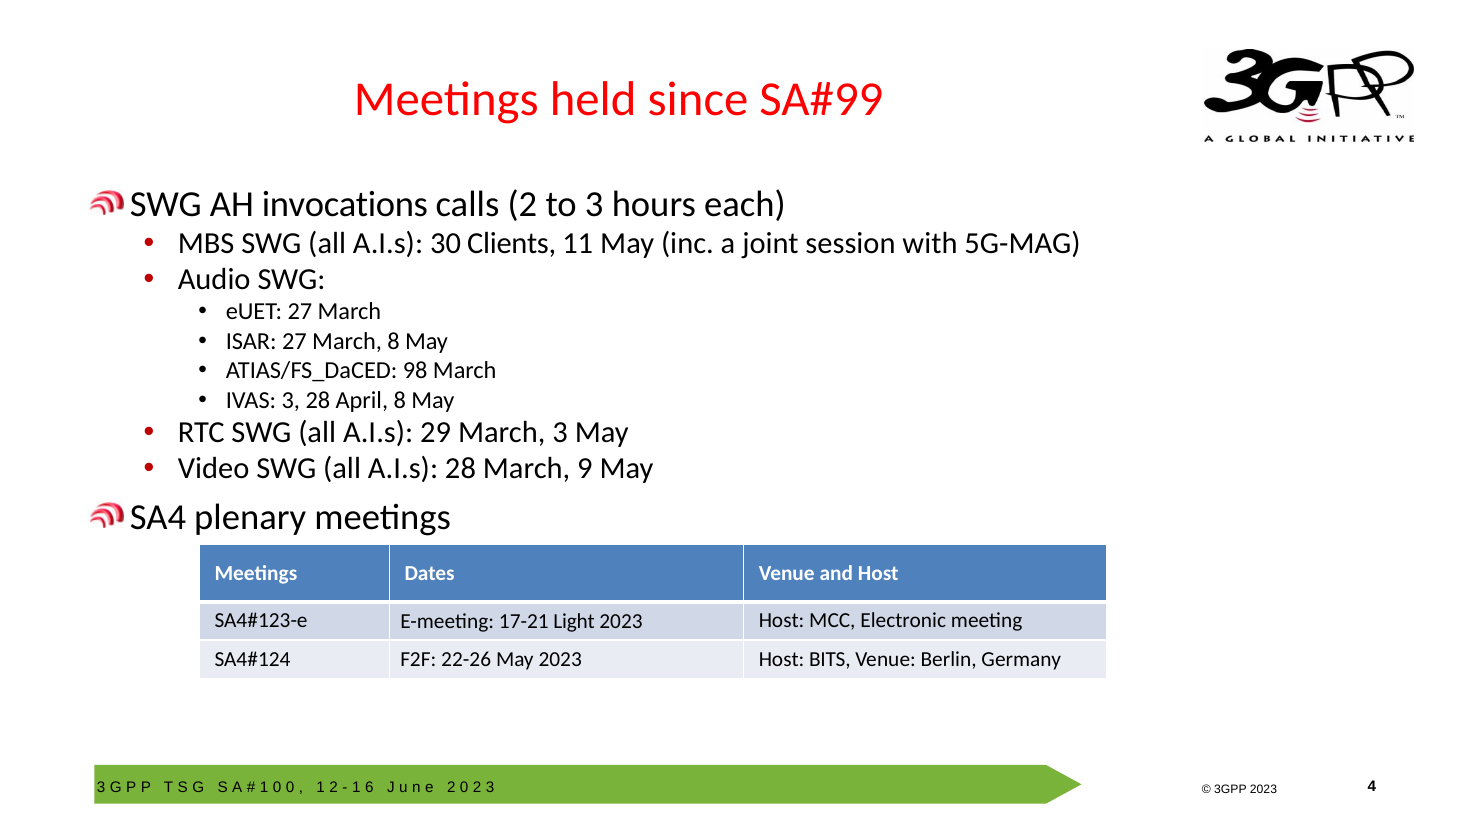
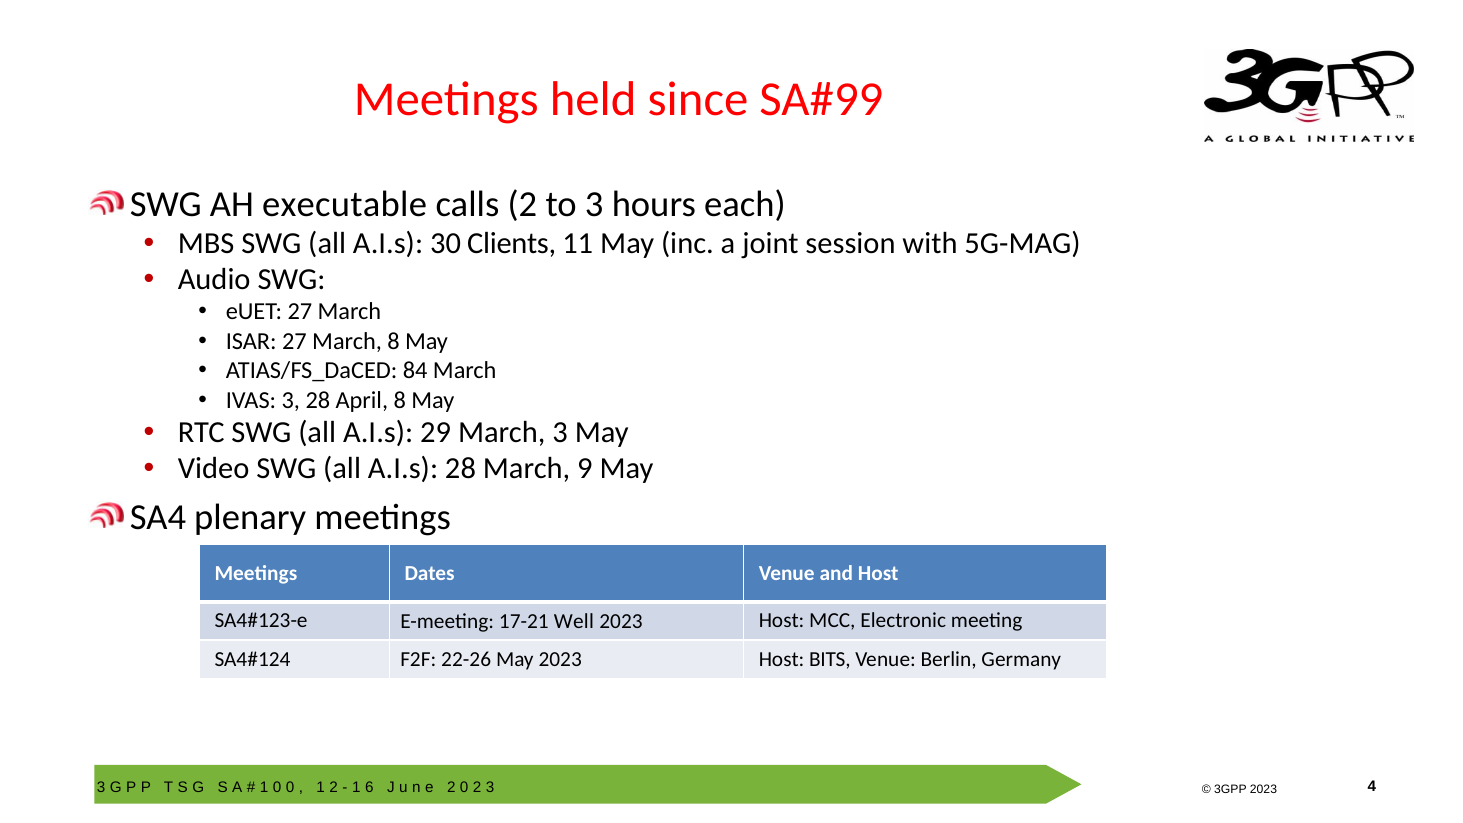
invocations: invocations -> executable
98: 98 -> 84
Light: Light -> Well
